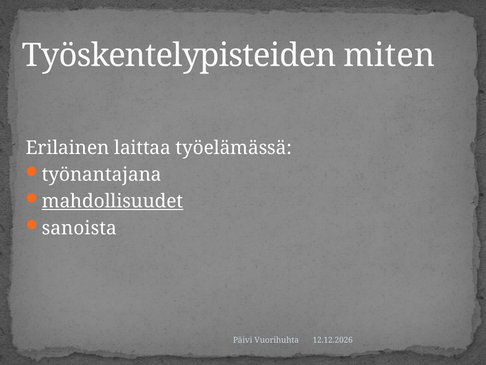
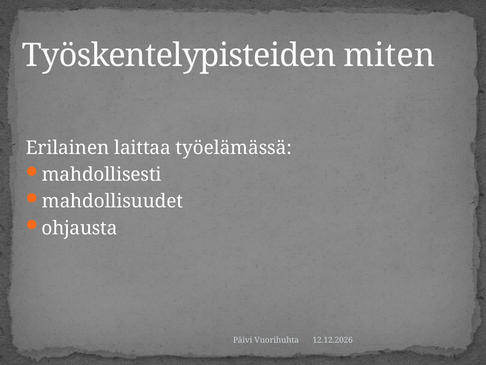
työnantajana: työnantajana -> mahdollisesti
mahdollisuudet underline: present -> none
sanoista: sanoista -> ohjausta
